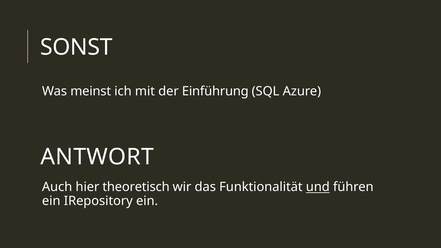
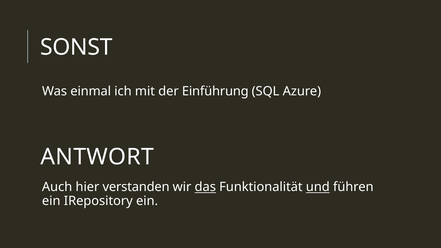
meinst: meinst -> einmal
theoretisch: theoretisch -> verstanden
das underline: none -> present
